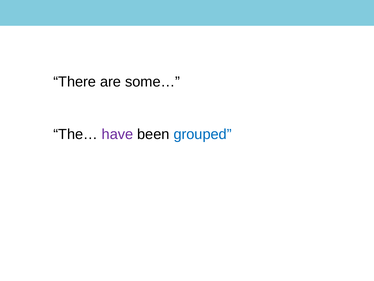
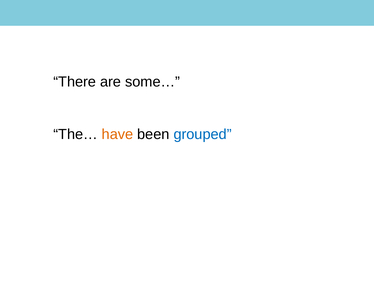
have colour: purple -> orange
